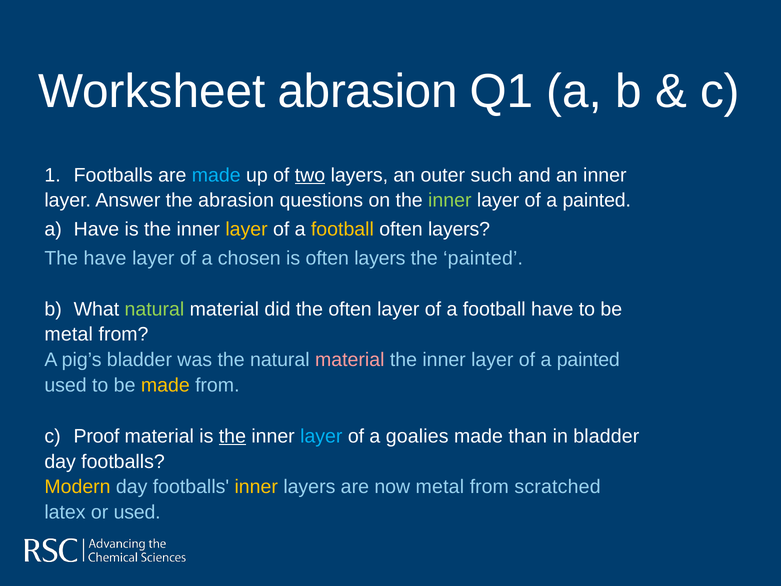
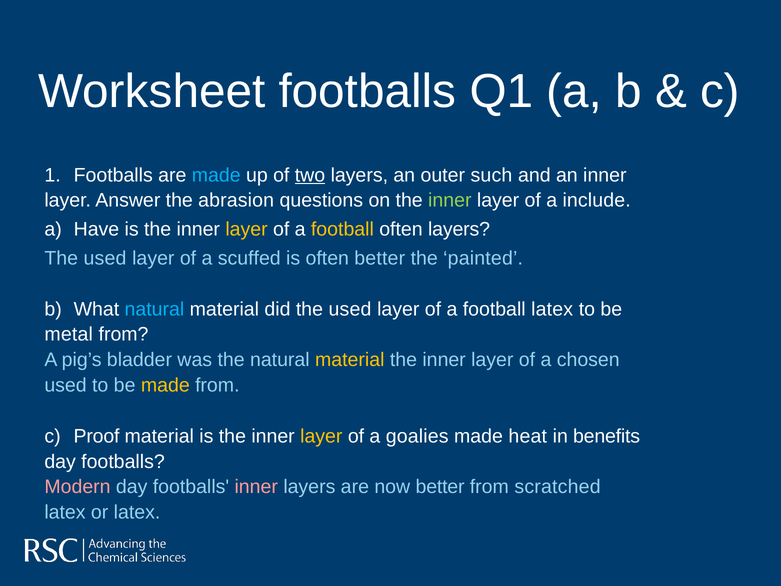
Worksheet abrasion: abrasion -> footballs
painted at (597, 200): painted -> include
have at (105, 258): have -> used
chosen: chosen -> scuffed
is often layers: layers -> better
natural at (154, 309) colour: light green -> light blue
did the often: often -> used
football have: have -> latex
material at (350, 360) colour: pink -> yellow
painted at (588, 360): painted -> chosen
the at (232, 436) underline: present -> none
layer at (321, 436) colour: light blue -> yellow
than: than -> heat
in bladder: bladder -> benefits
Modern colour: yellow -> pink
inner at (256, 487) colour: yellow -> pink
now metal: metal -> better
or used: used -> latex
